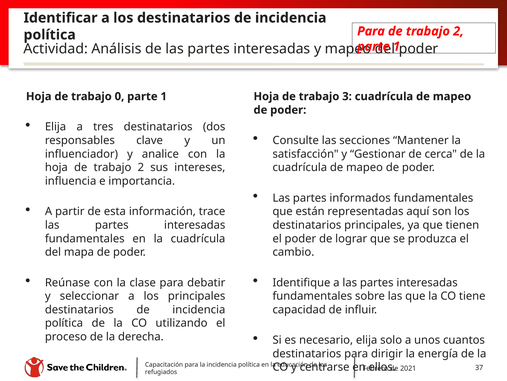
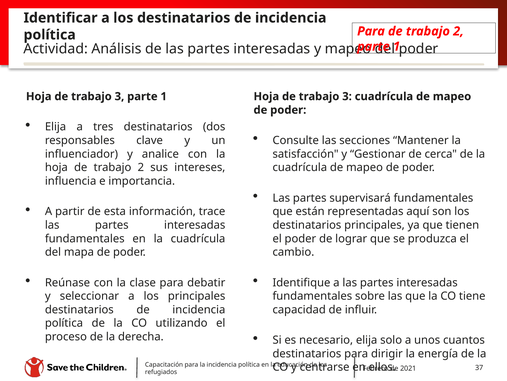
0 at (119, 96): 0 -> 3
informados: informados -> supervisará
